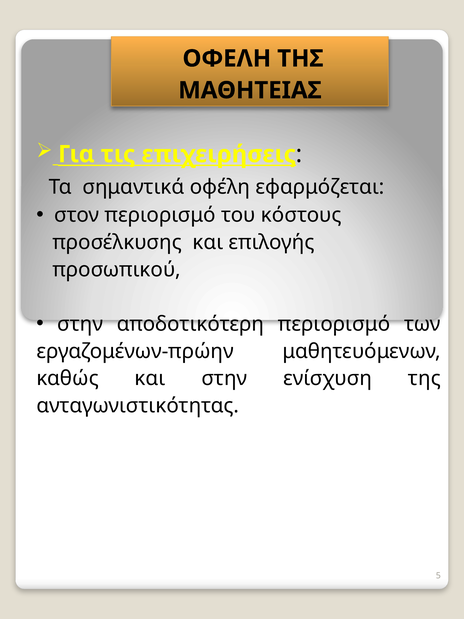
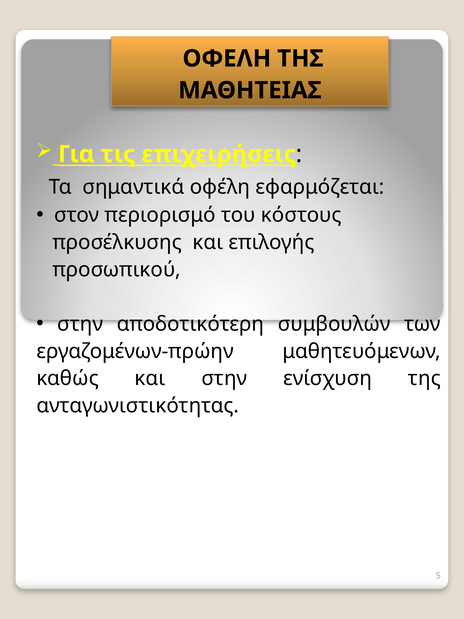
αποδοτικότερη περιορισμό: περιορισμό -> συμβουλών
